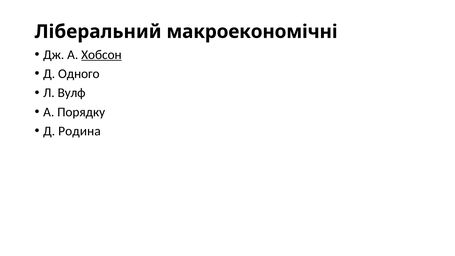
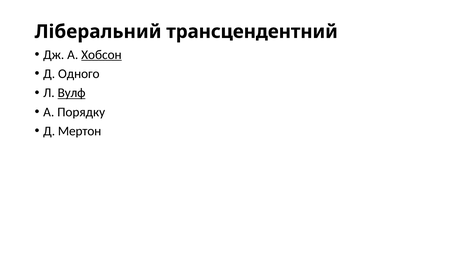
макроекономічні: макроекономічні -> трансцендентний
Вулф underline: none -> present
Родина: Родина -> Мертон
